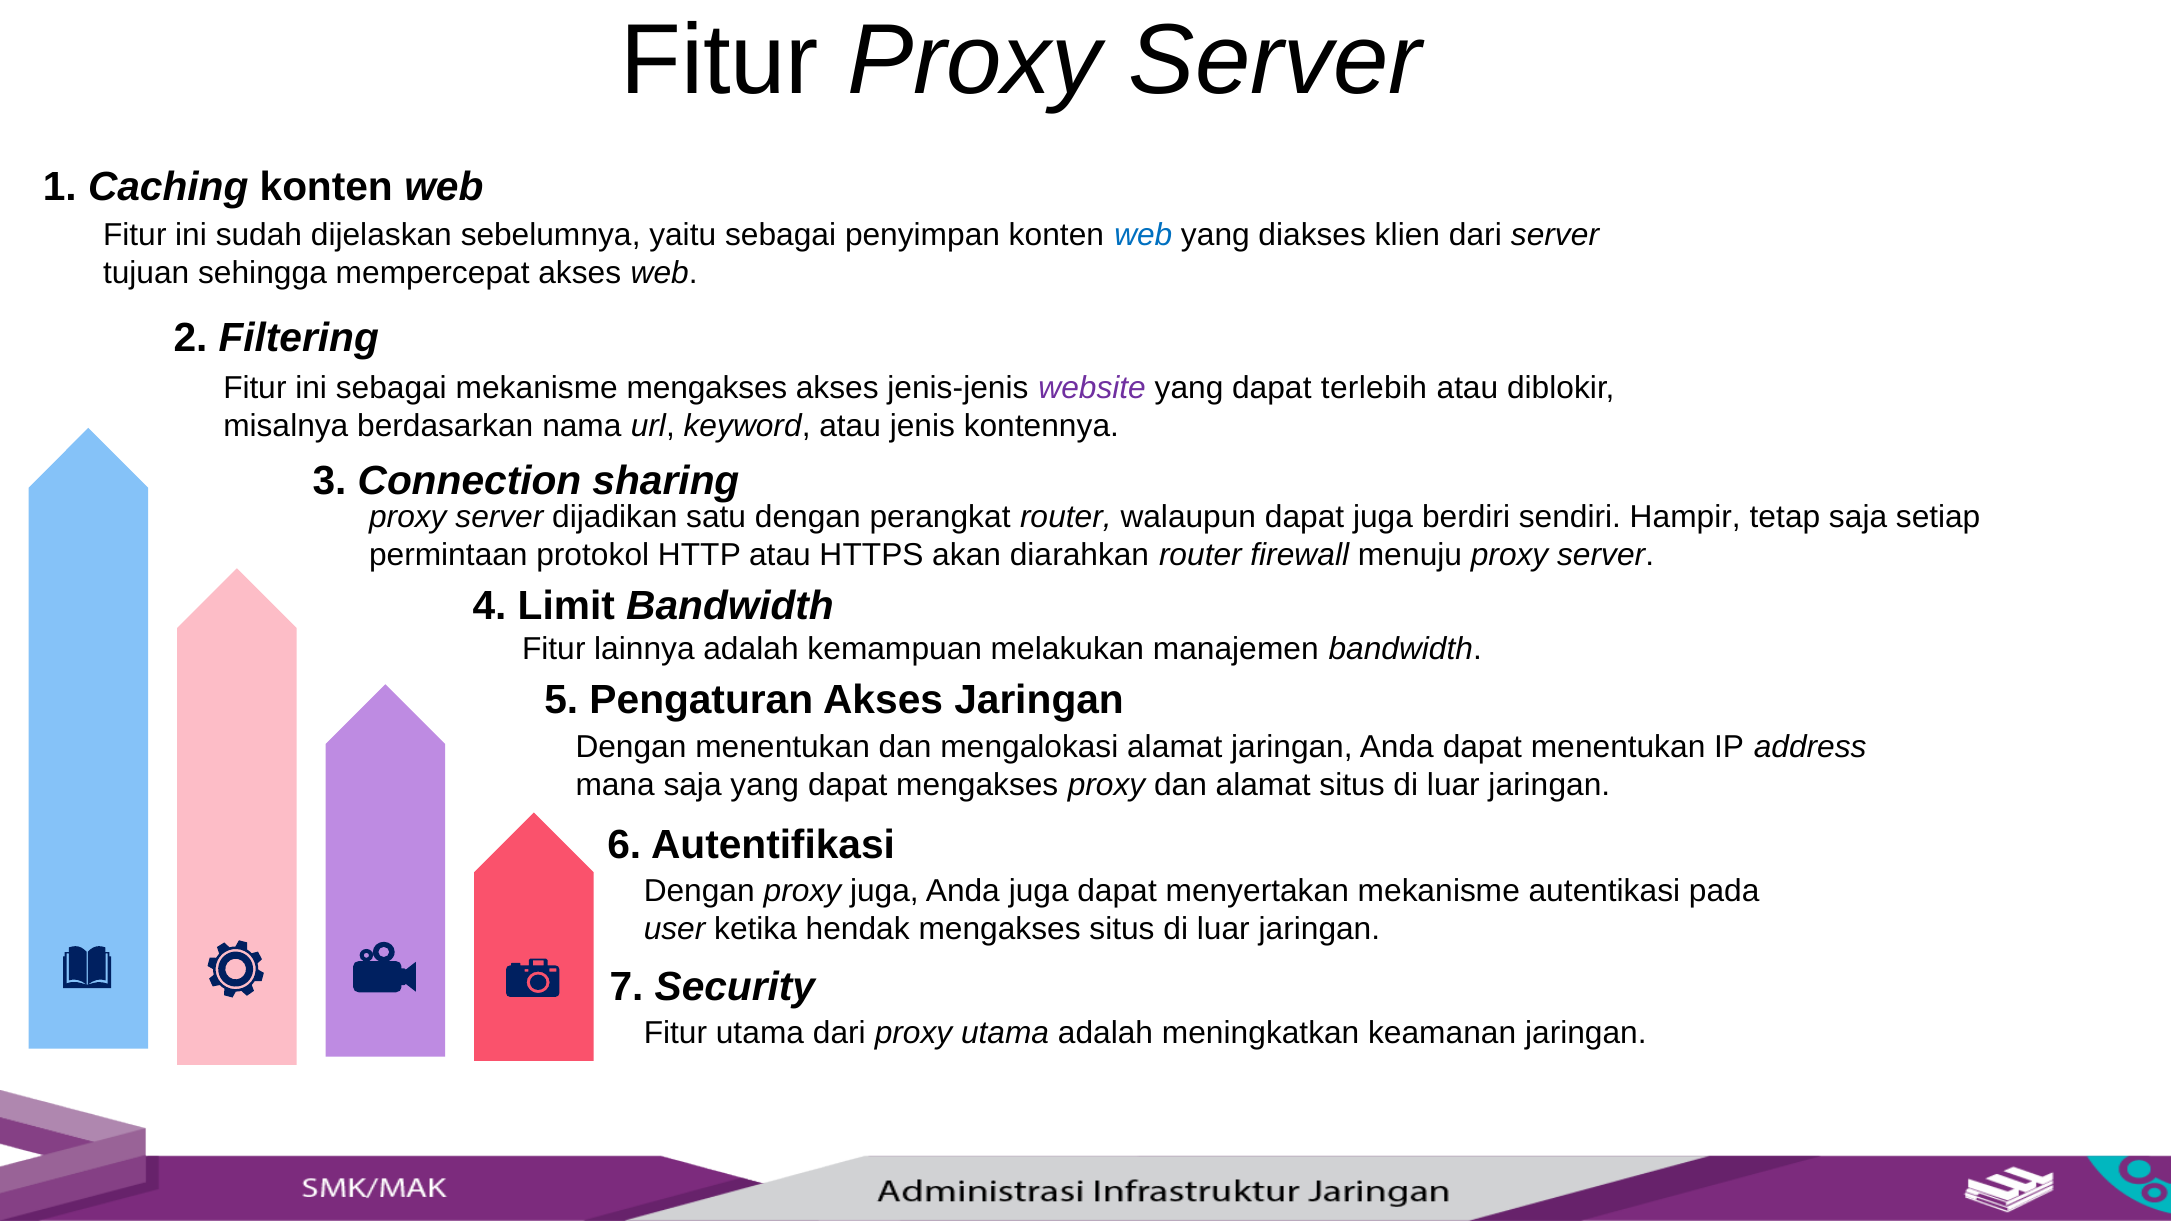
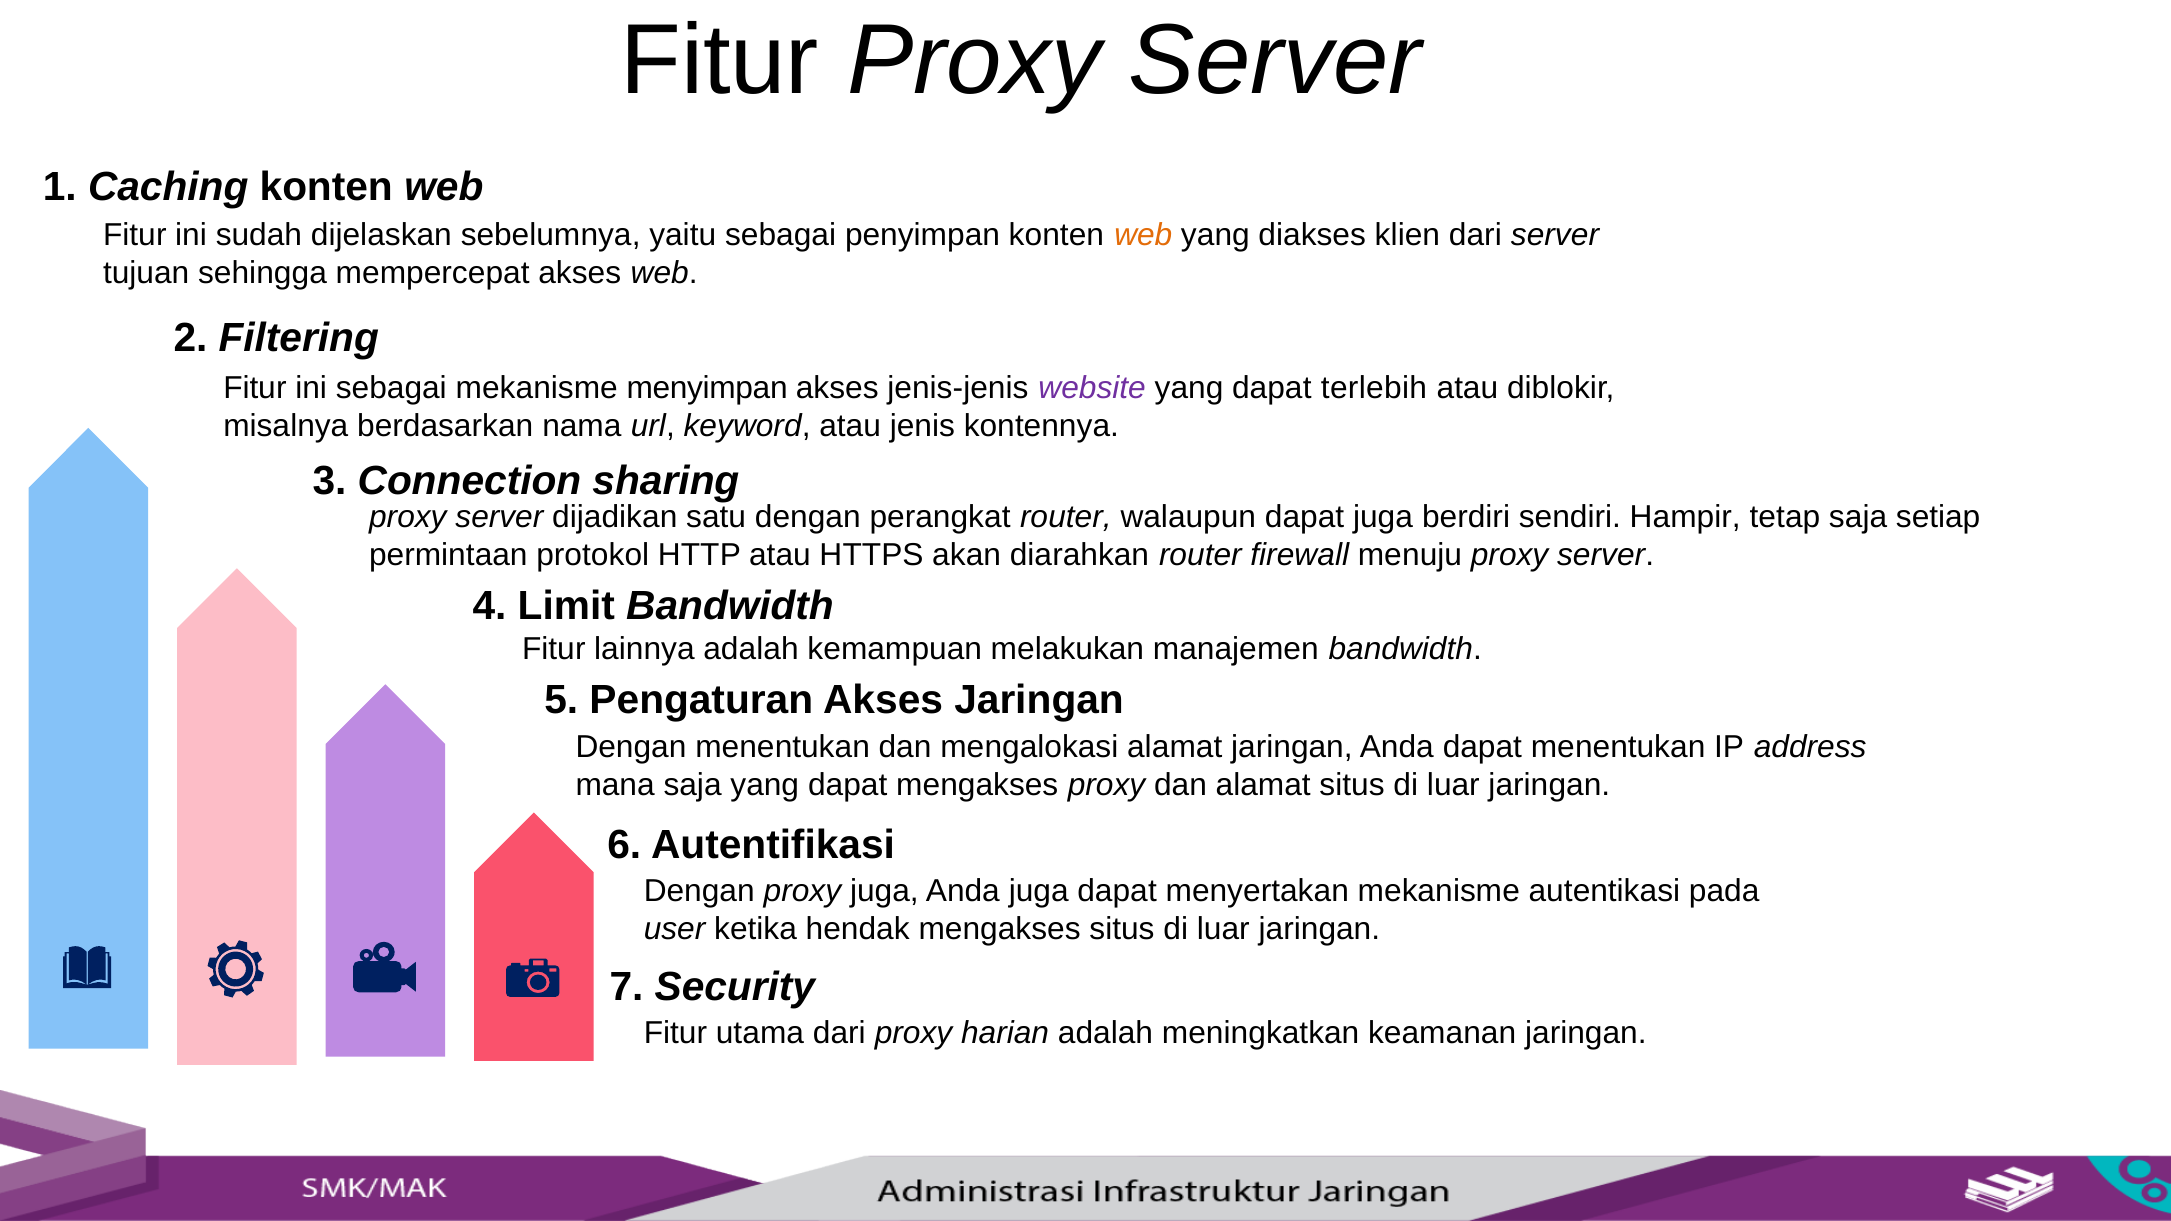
web at (1143, 235) colour: blue -> orange
mekanisme mengakses: mengakses -> menyimpan
proxy utama: utama -> harian
